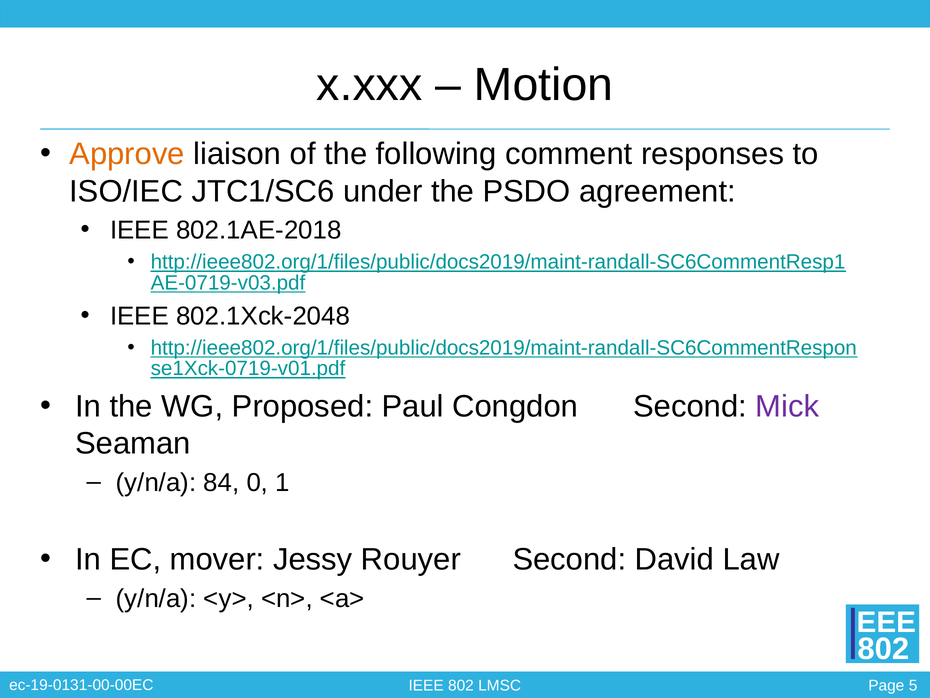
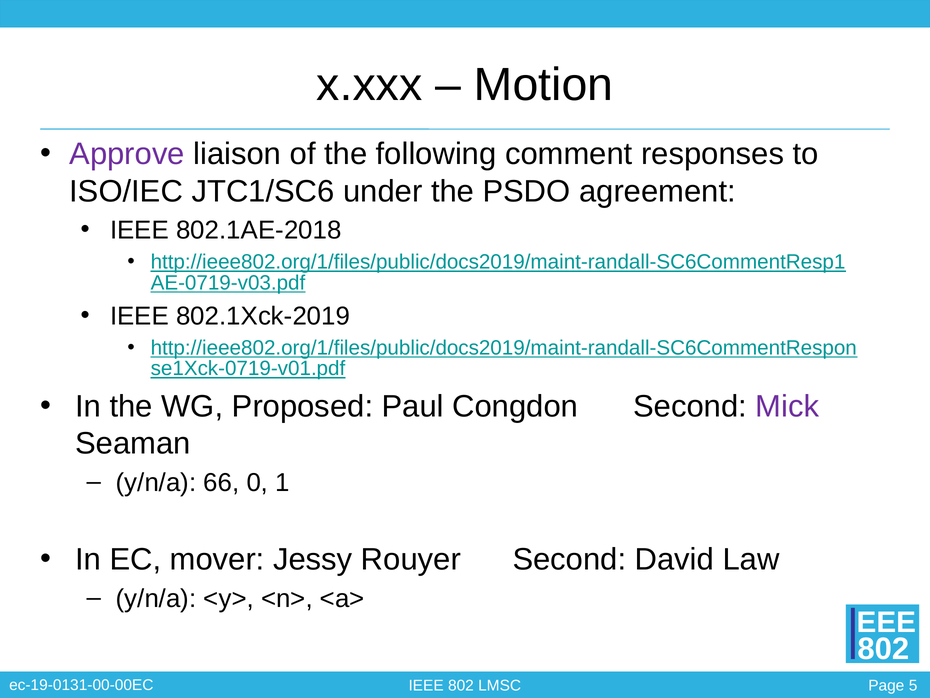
Approve colour: orange -> purple
802.1Xck-2048: 802.1Xck-2048 -> 802.1Xck-2019
84: 84 -> 66
